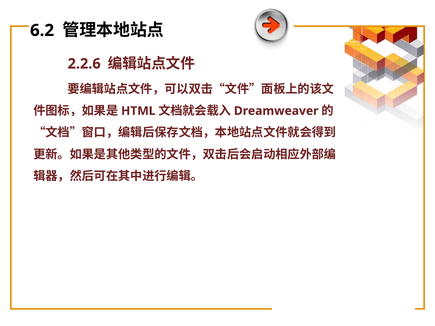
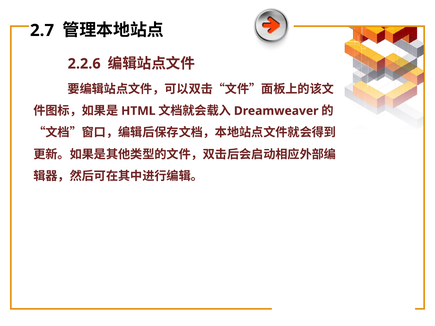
6.2: 6.2 -> 2.7
